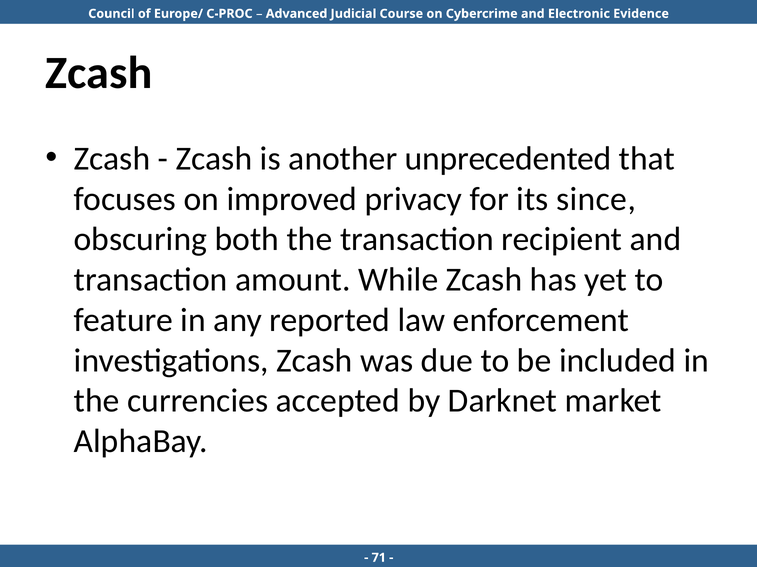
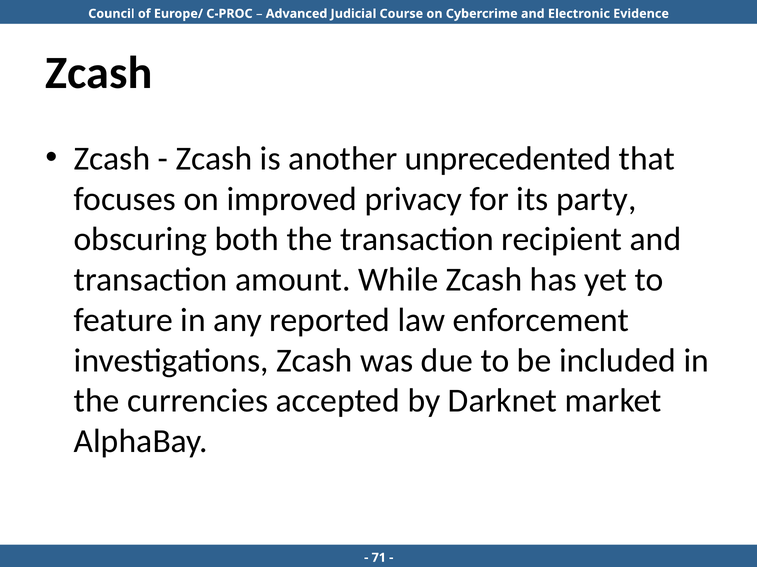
since: since -> party
